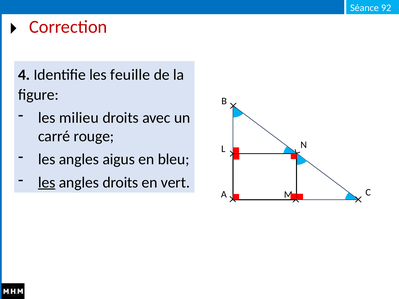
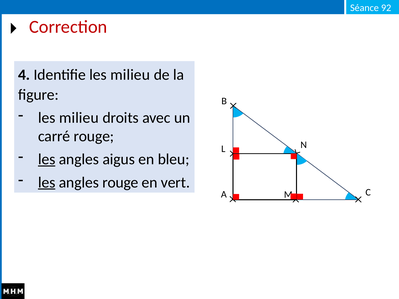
Identifie les feuille: feuille -> milieu
les at (47, 159) underline: none -> present
angles droits: droits -> rouge
